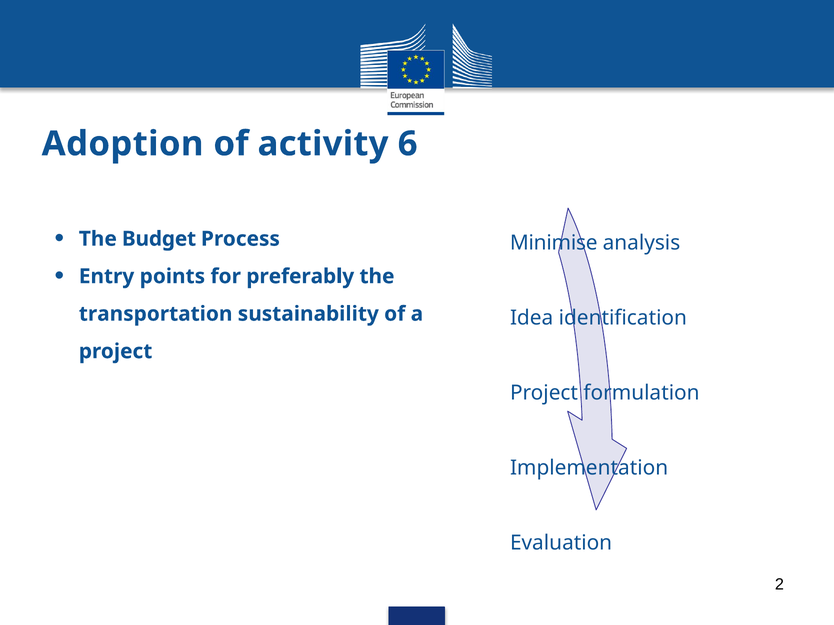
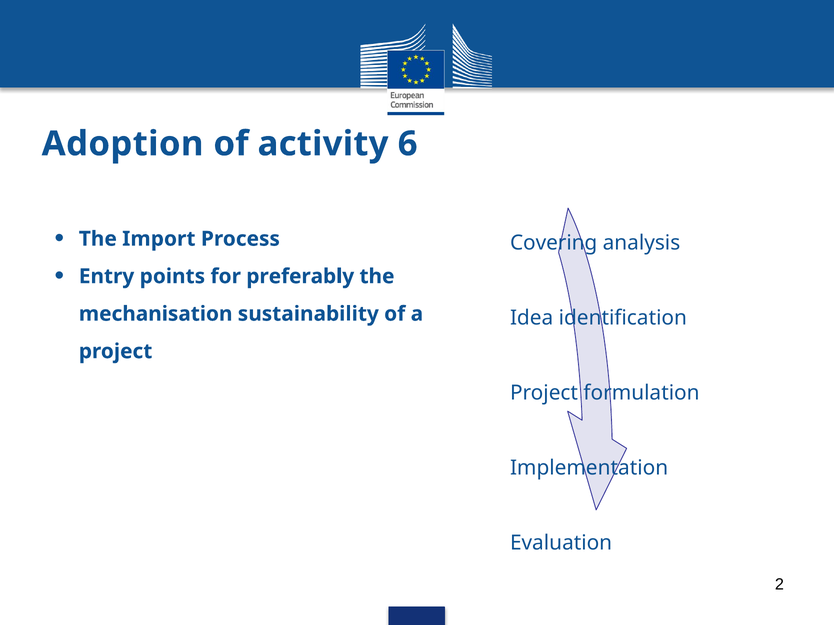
Budget: Budget -> Import
Minimise: Minimise -> Covering
transportation: transportation -> mechanisation
